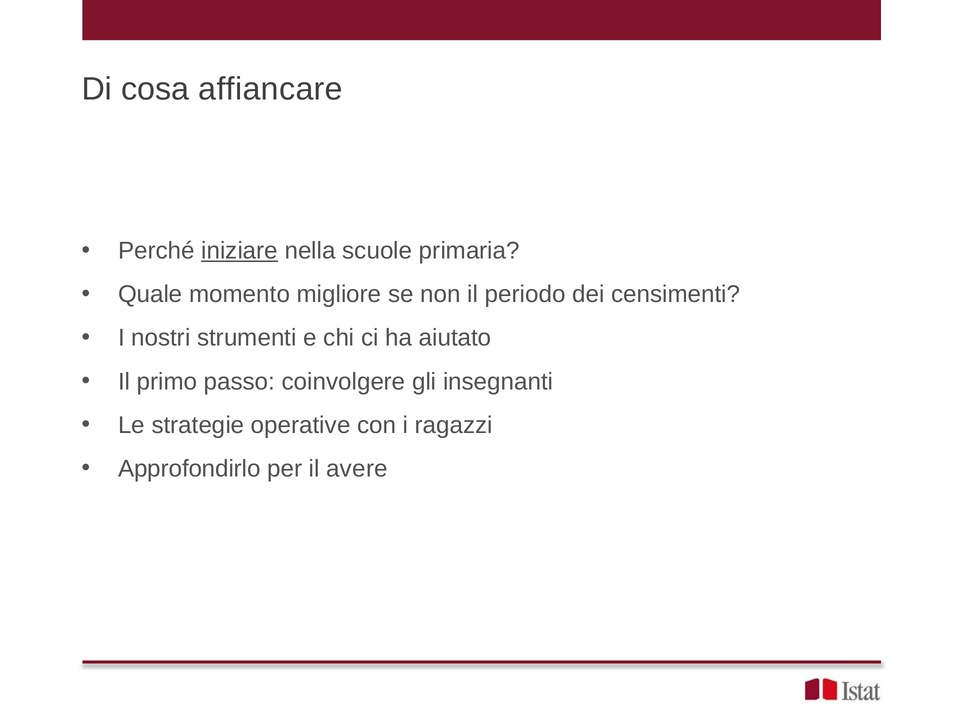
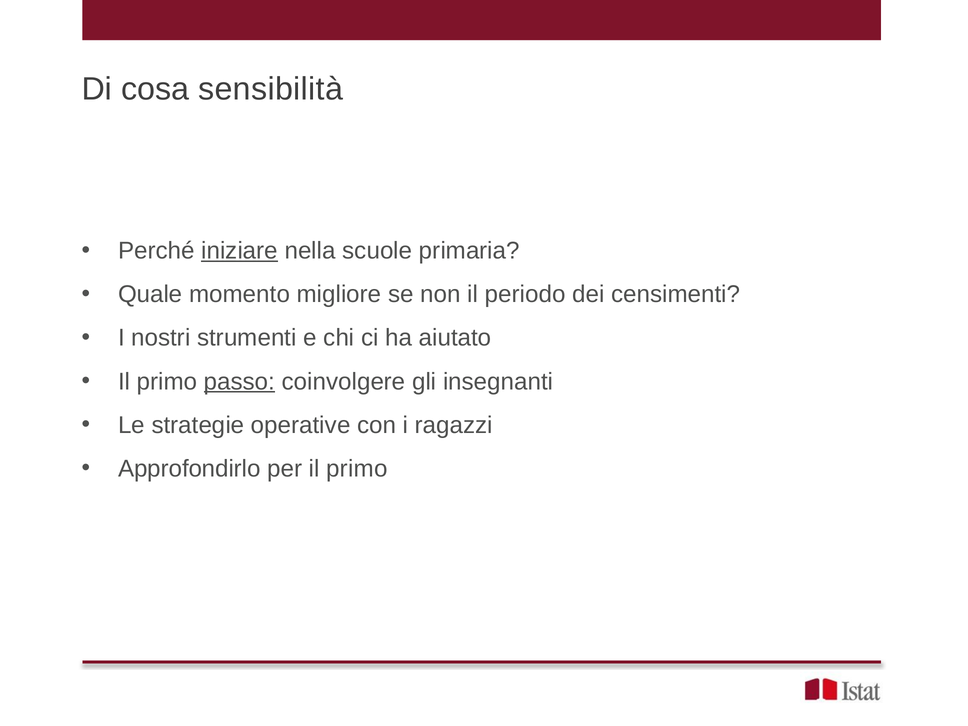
affiancare: affiancare -> sensibilità
passo underline: none -> present
per il avere: avere -> primo
